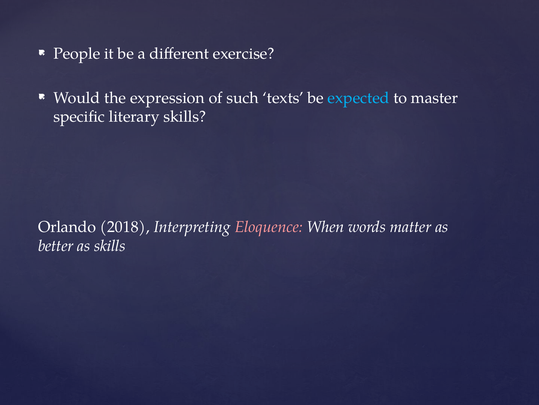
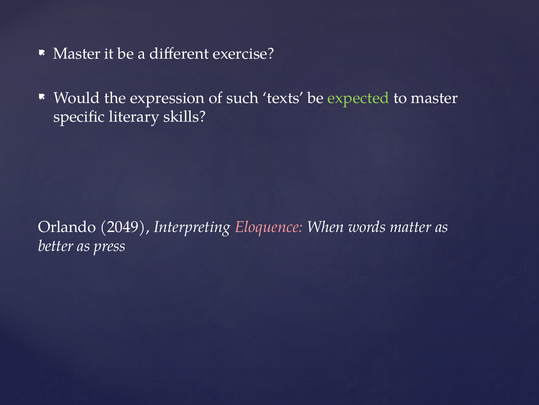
People at (77, 54): People -> Master
expected colour: light blue -> light green
2018: 2018 -> 2049
as skills: skills -> press
